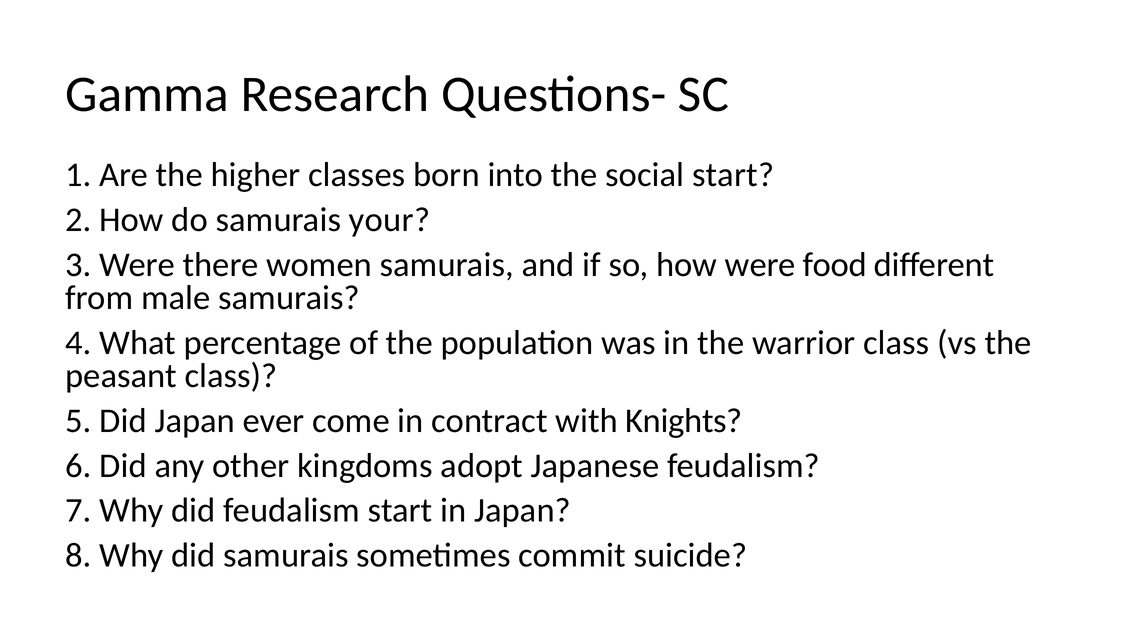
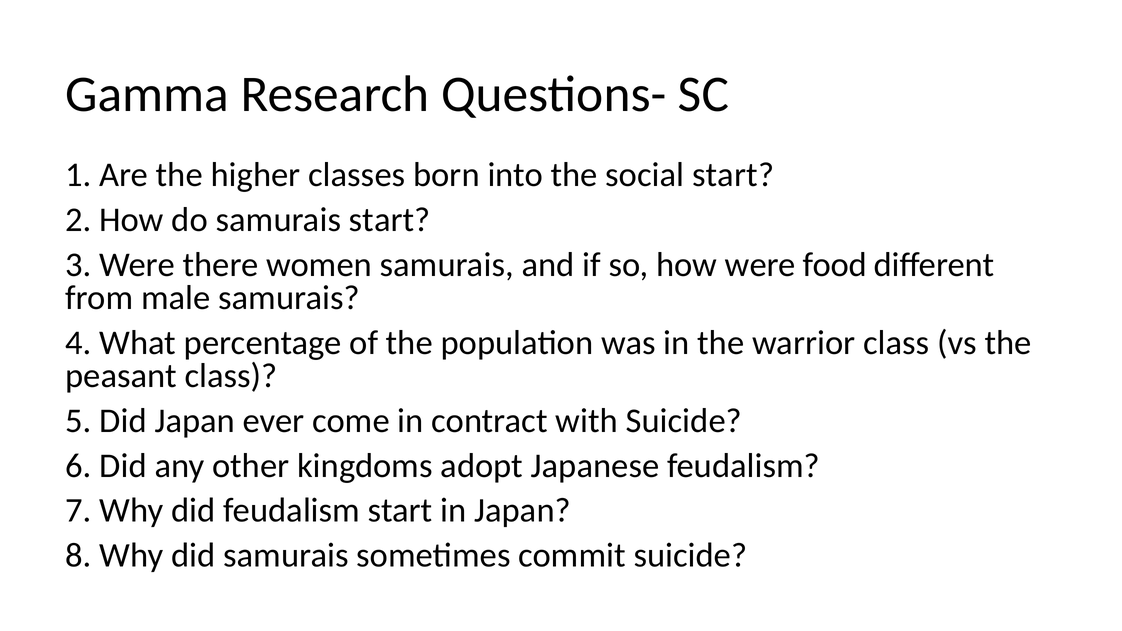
samurais your: your -> start
with Knights: Knights -> Suicide
